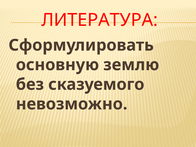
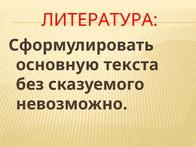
землю: землю -> текста
